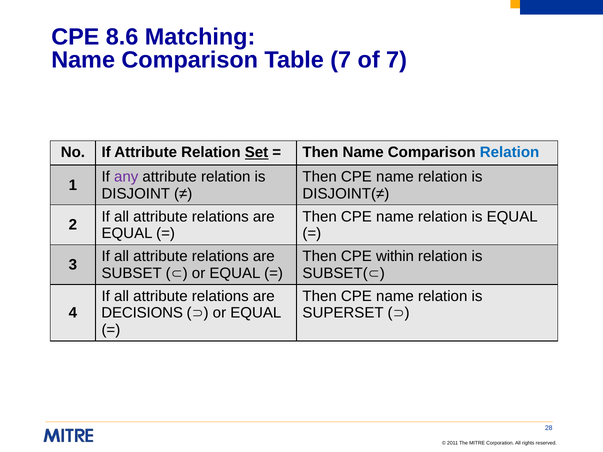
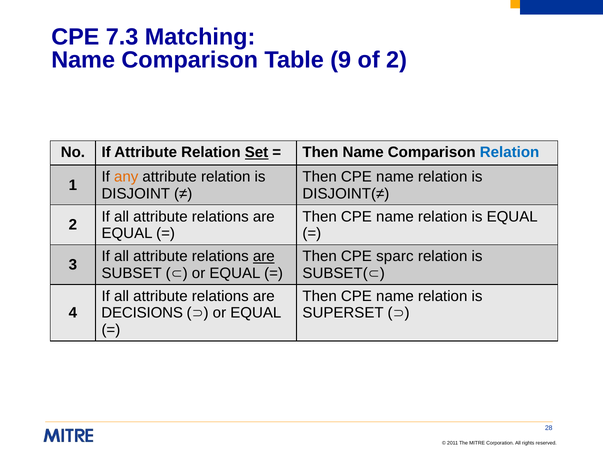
8.6: 8.6 -> 7.3
Table 7: 7 -> 9
of 7: 7 -> 2
any colour: purple -> orange
are at (264, 256) underline: none -> present
within: within -> sparc
